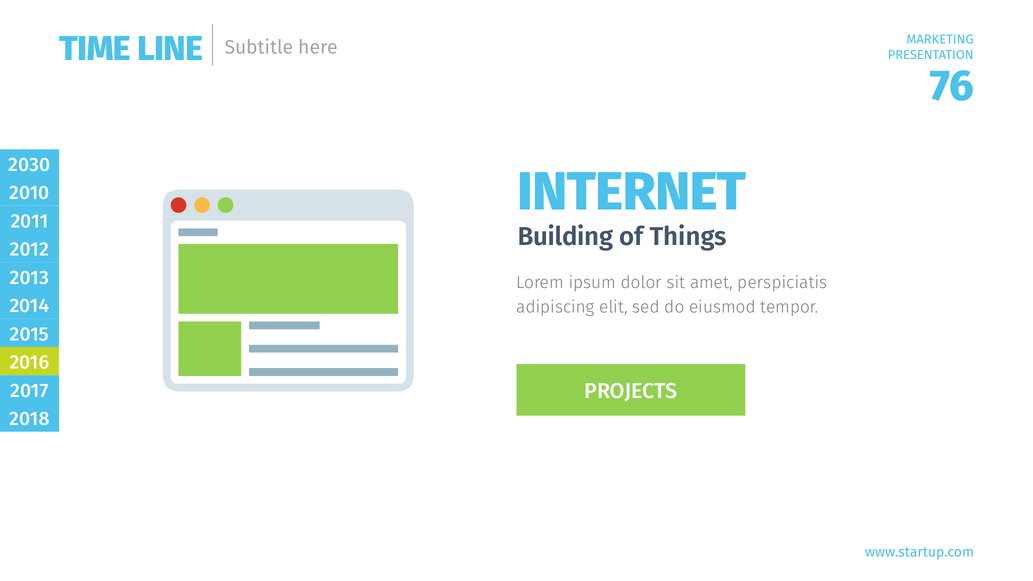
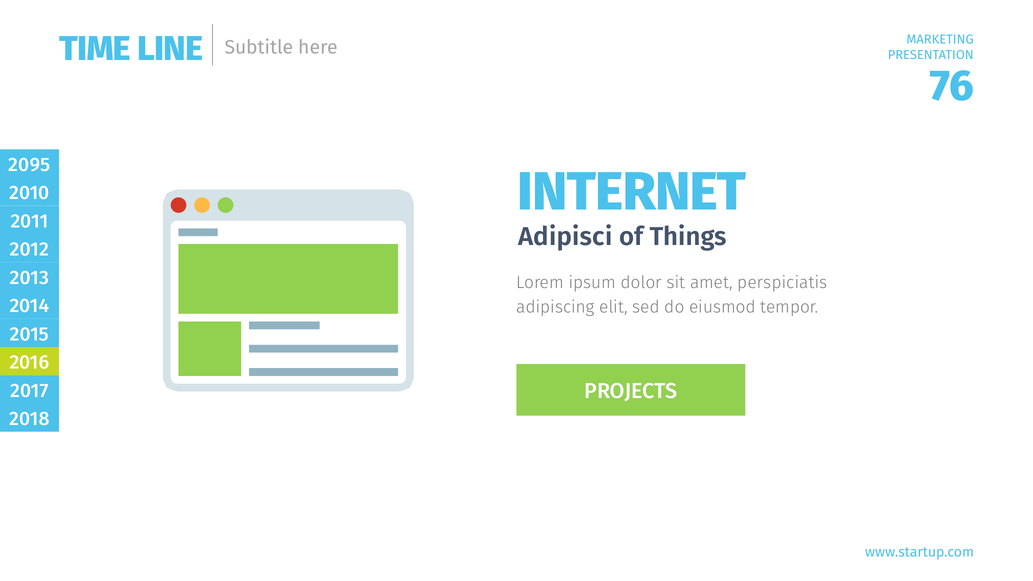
2030: 2030 -> 2095
Building: Building -> Adipisci
